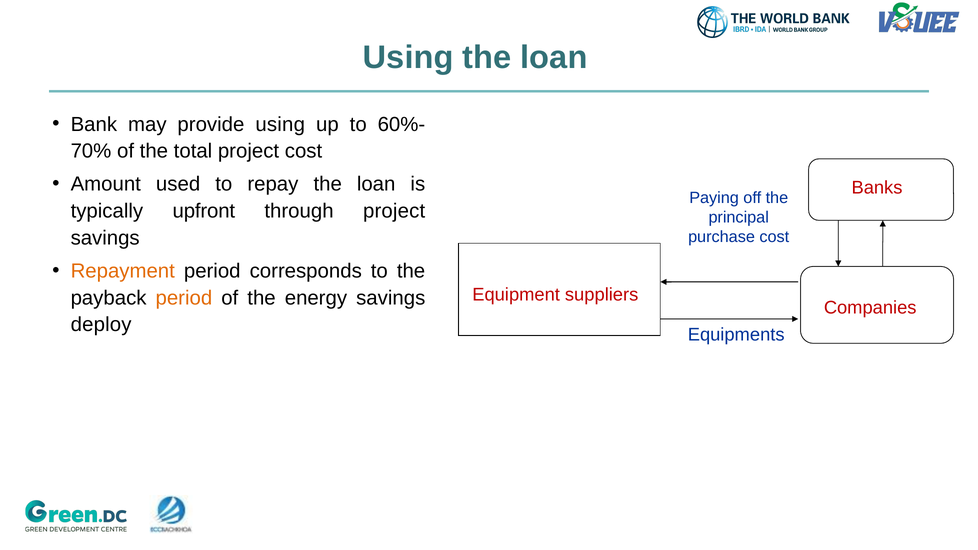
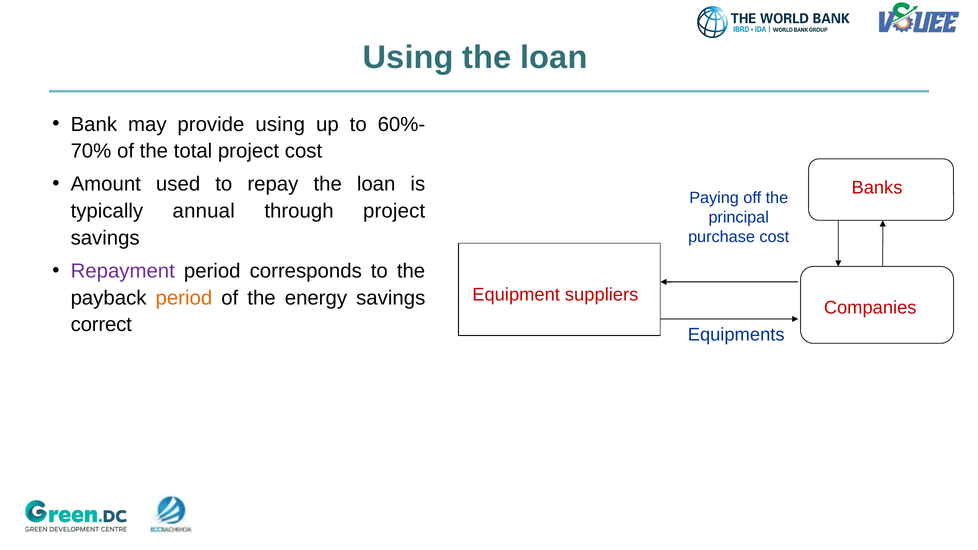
upfront: upfront -> annual
Repayment colour: orange -> purple
deploy: deploy -> correct
